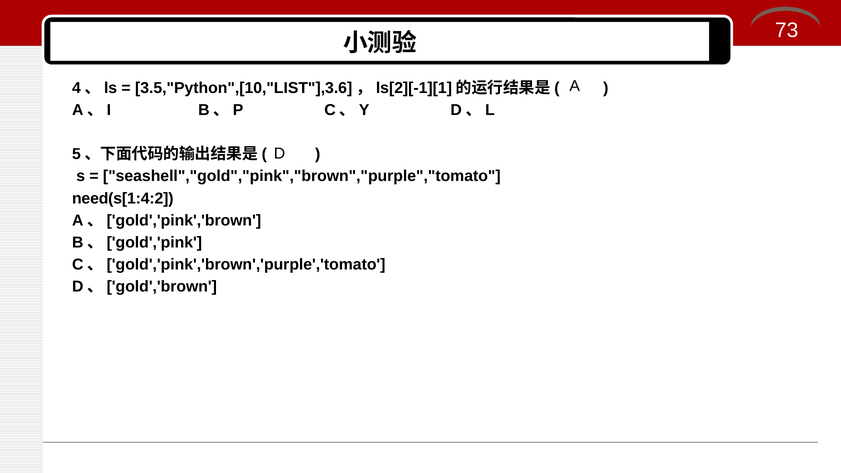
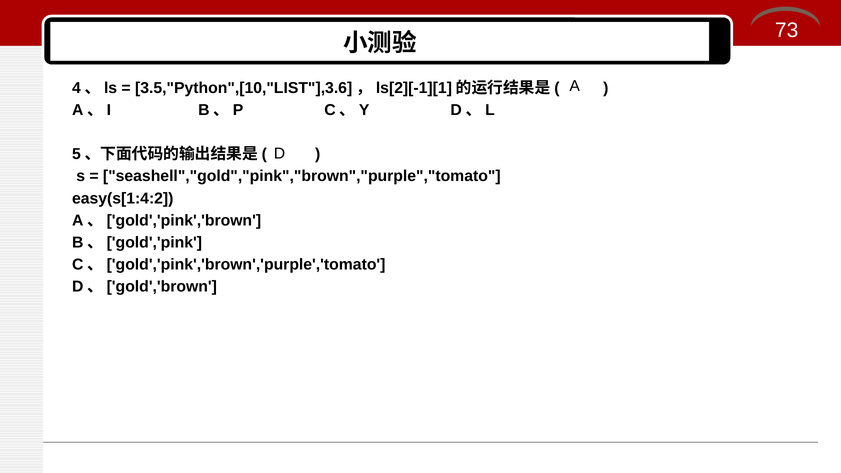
need(s[1:4:2: need(s[1:4:2 -> easy(s[1:4:2
